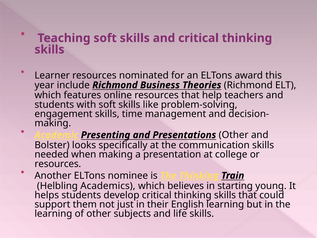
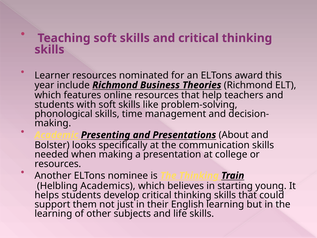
engagement: engagement -> phonological
Presentations Other: Other -> About
